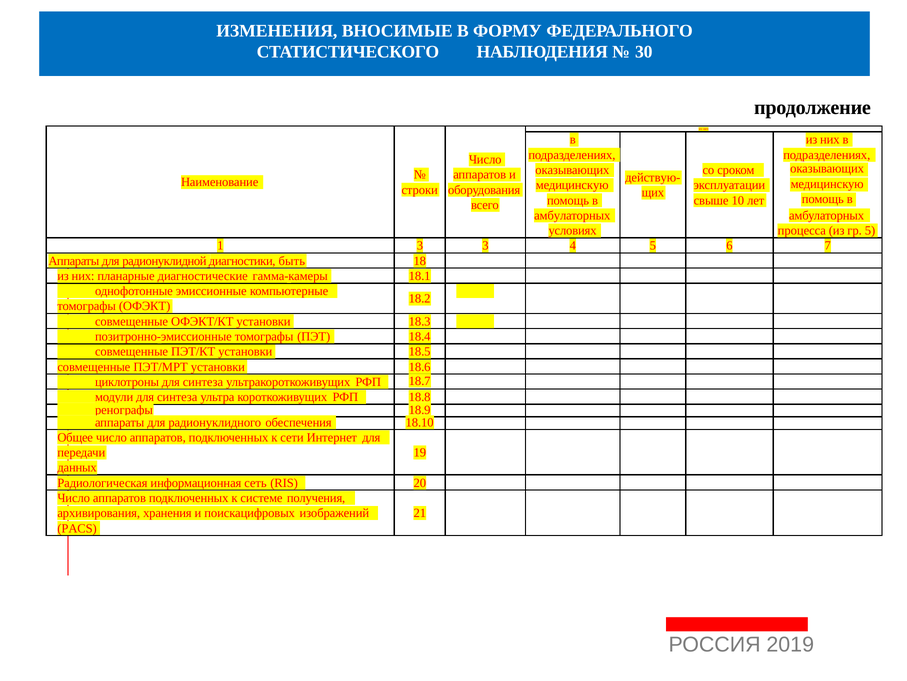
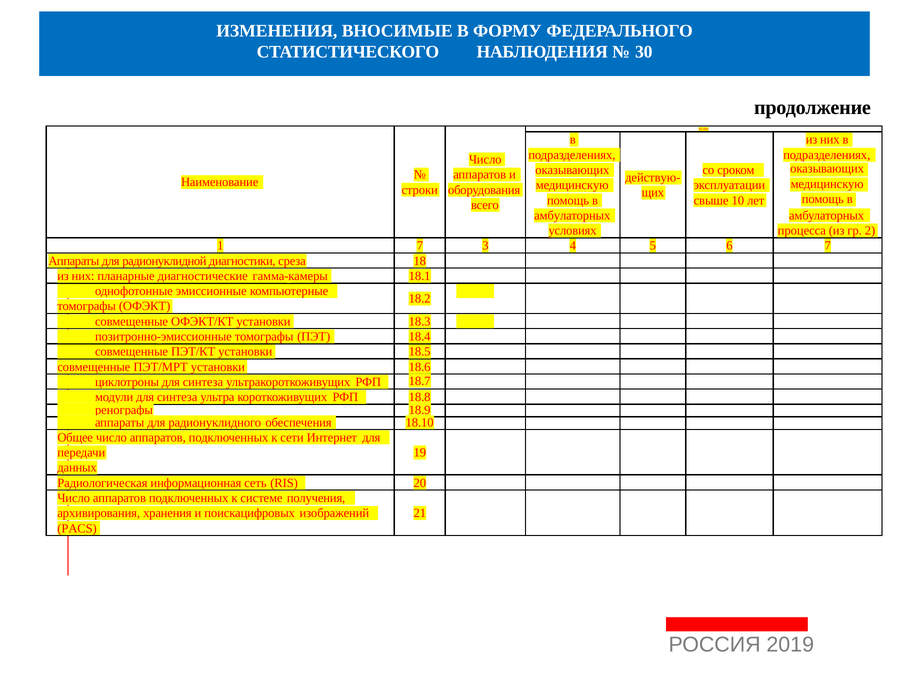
гр 5: 5 -> 2
1 3: 3 -> 7
быть: быть -> среза
